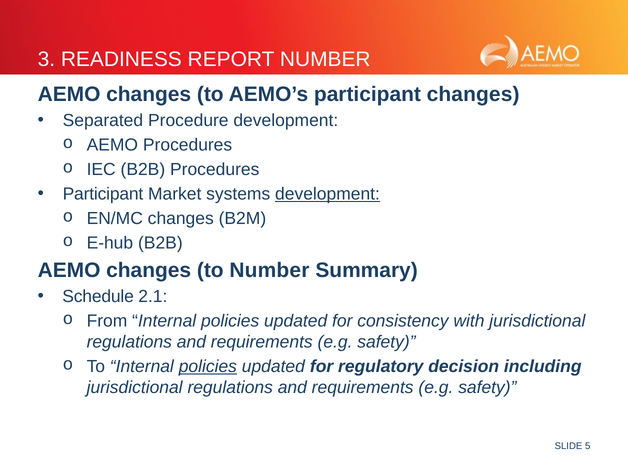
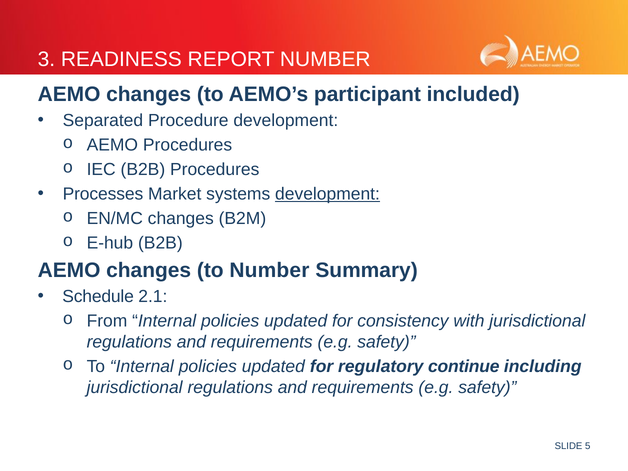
participant changes: changes -> included
Participant at (103, 194): Participant -> Processes
policies at (208, 366) underline: present -> none
decision: decision -> continue
